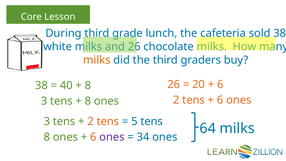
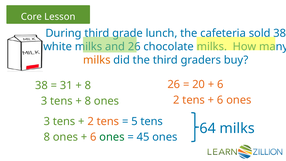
40: 40 -> 31
ones at (112, 137) colour: purple -> green
34: 34 -> 45
